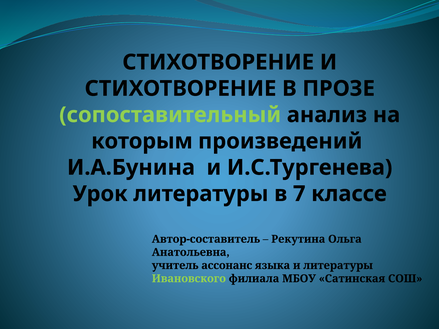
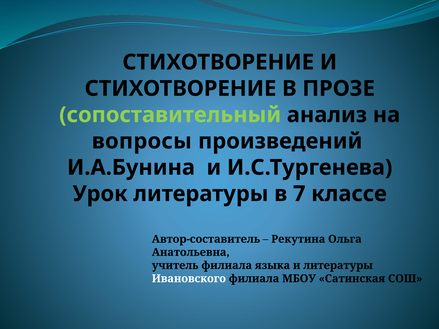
которым: которым -> вопросы
учитель ассонанс: ассонанс -> филиала
Ивановского colour: light green -> white
